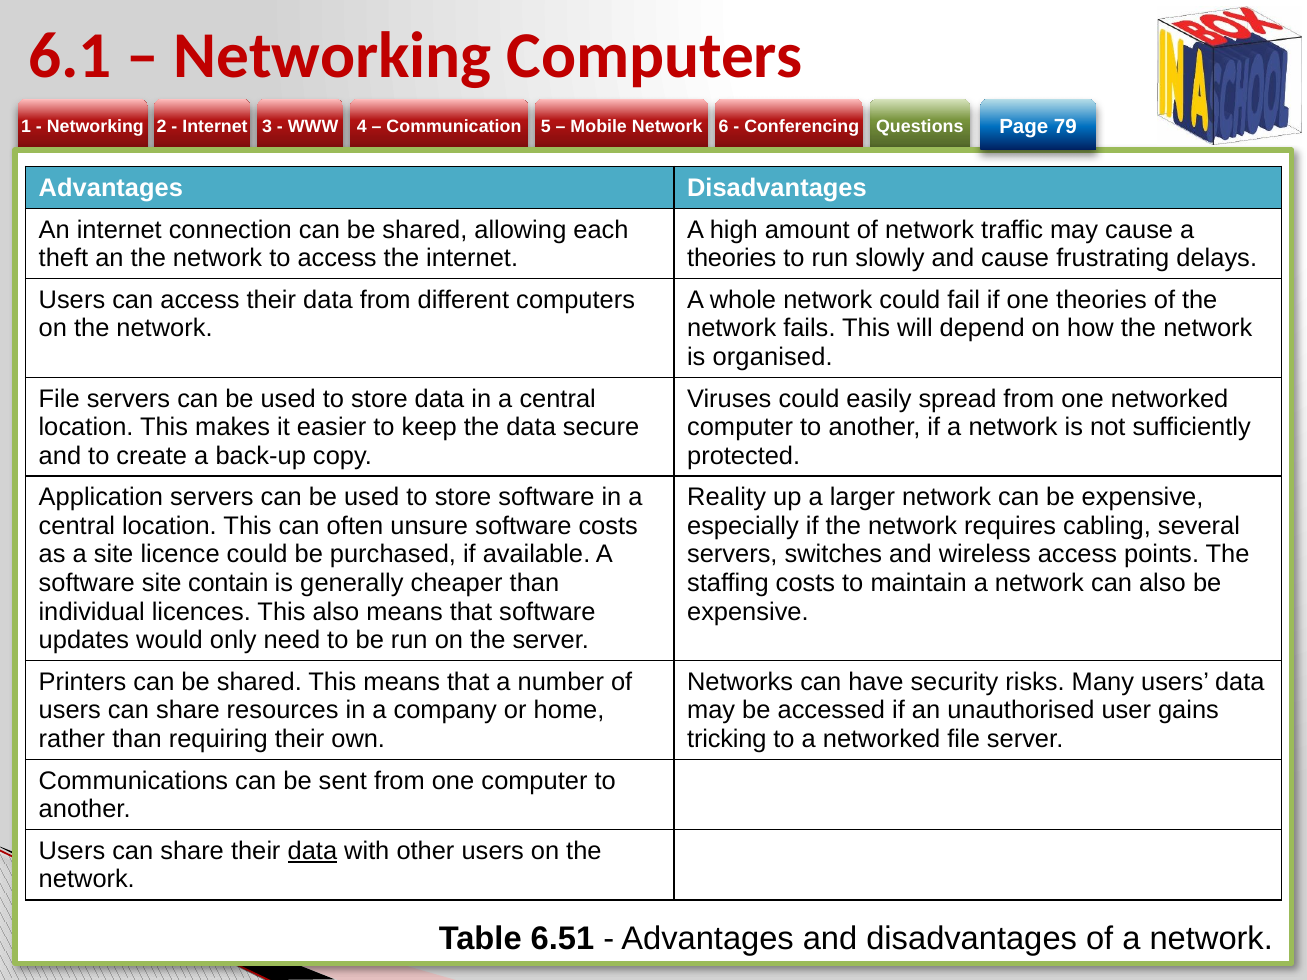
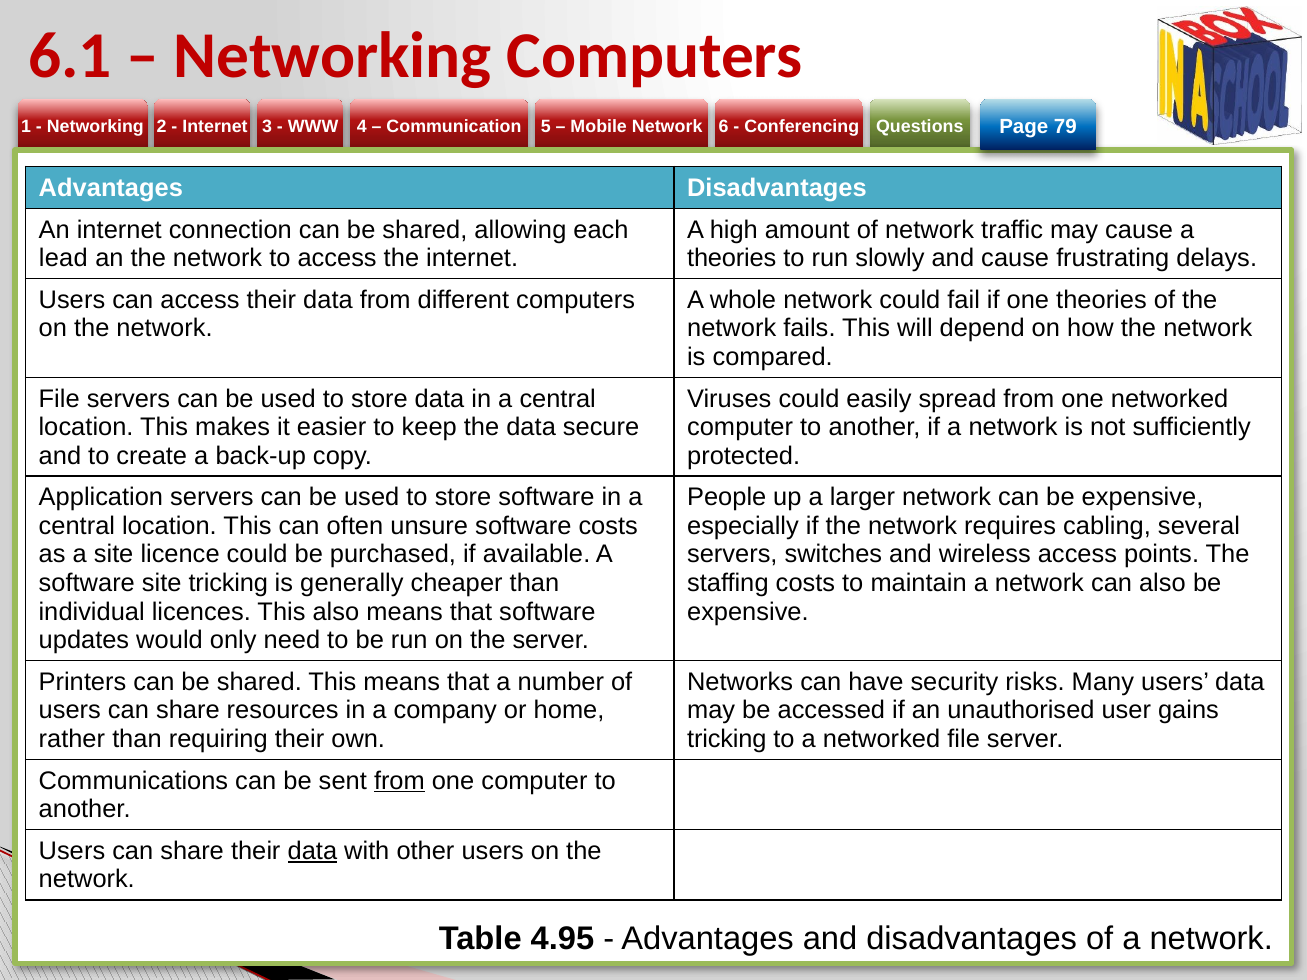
theft: theft -> lead
organised: organised -> compared
Reality: Reality -> People
site contain: contain -> tricking
from at (399, 781) underline: none -> present
6.51: 6.51 -> 4.95
